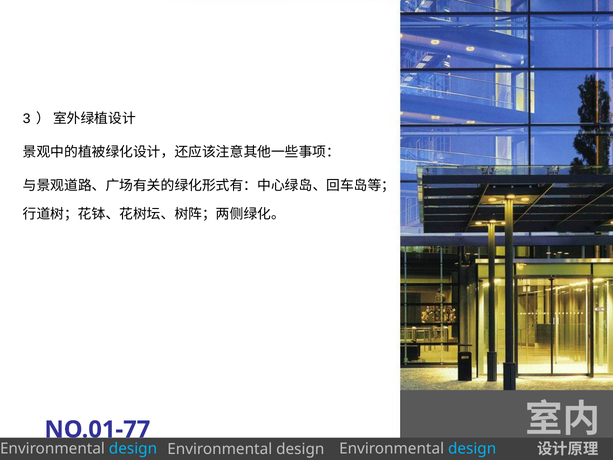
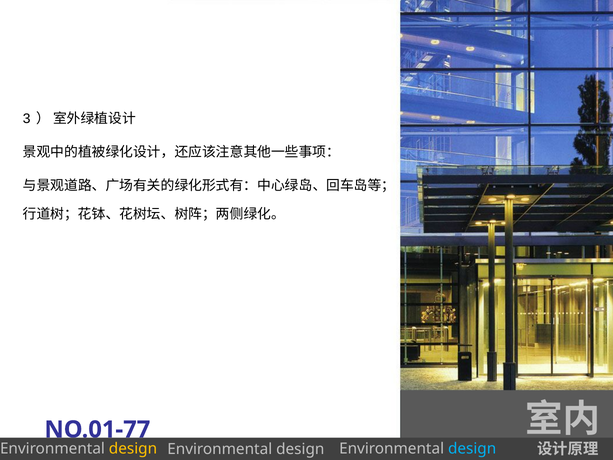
design at (133, 448) colour: light blue -> yellow
